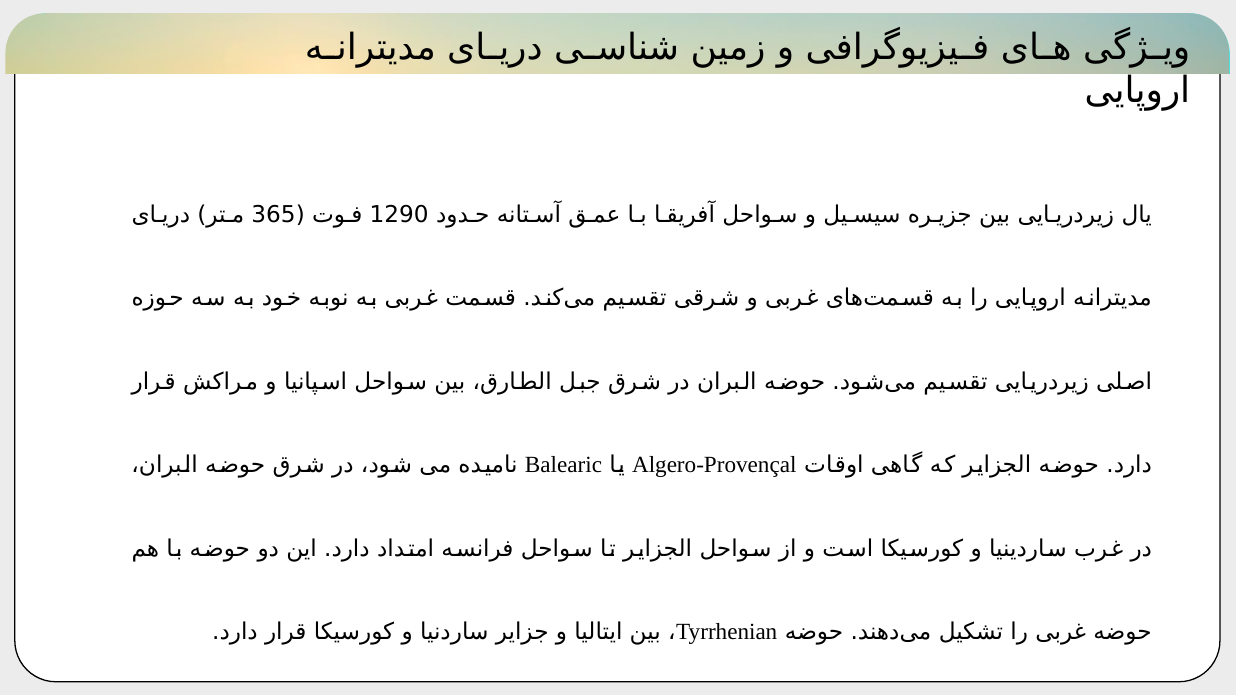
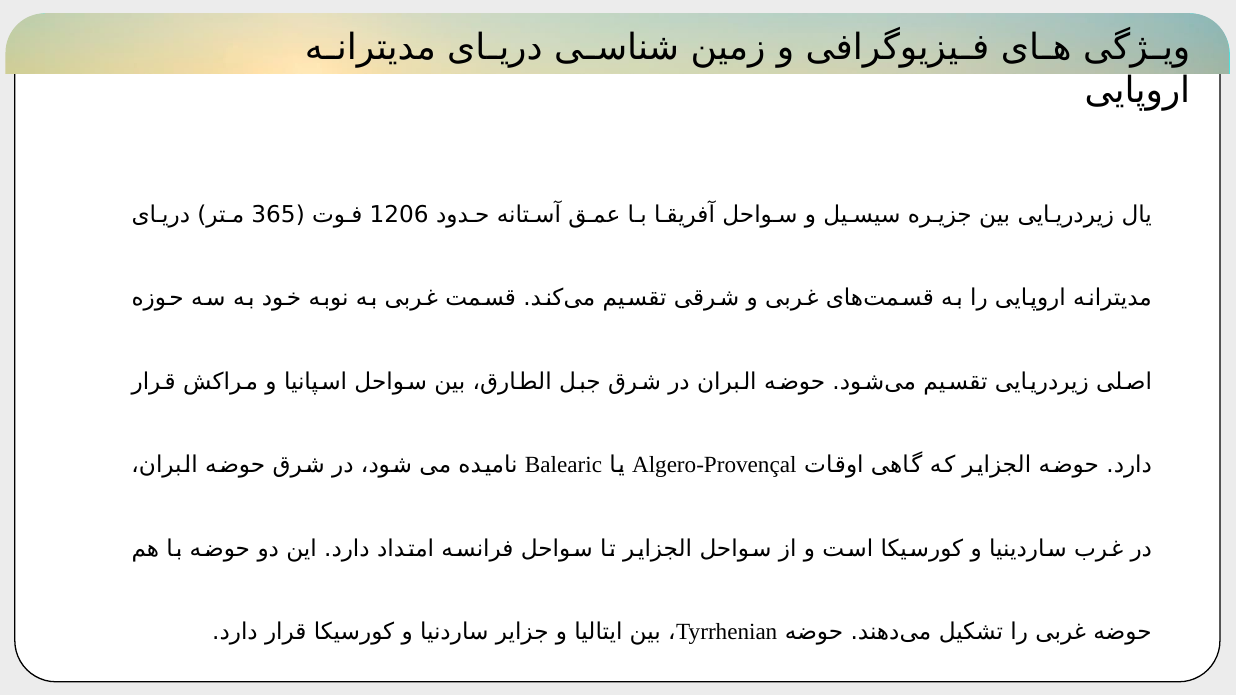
1290: 1290 -> 1206
